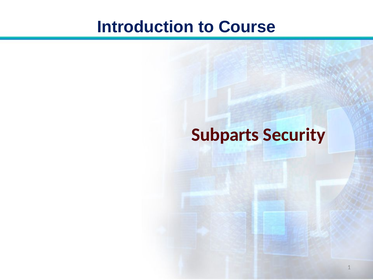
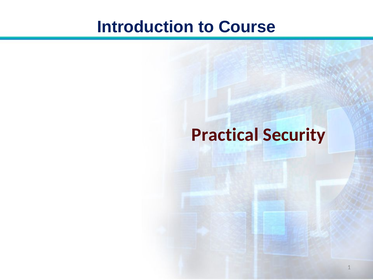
Subparts: Subparts -> Practical
